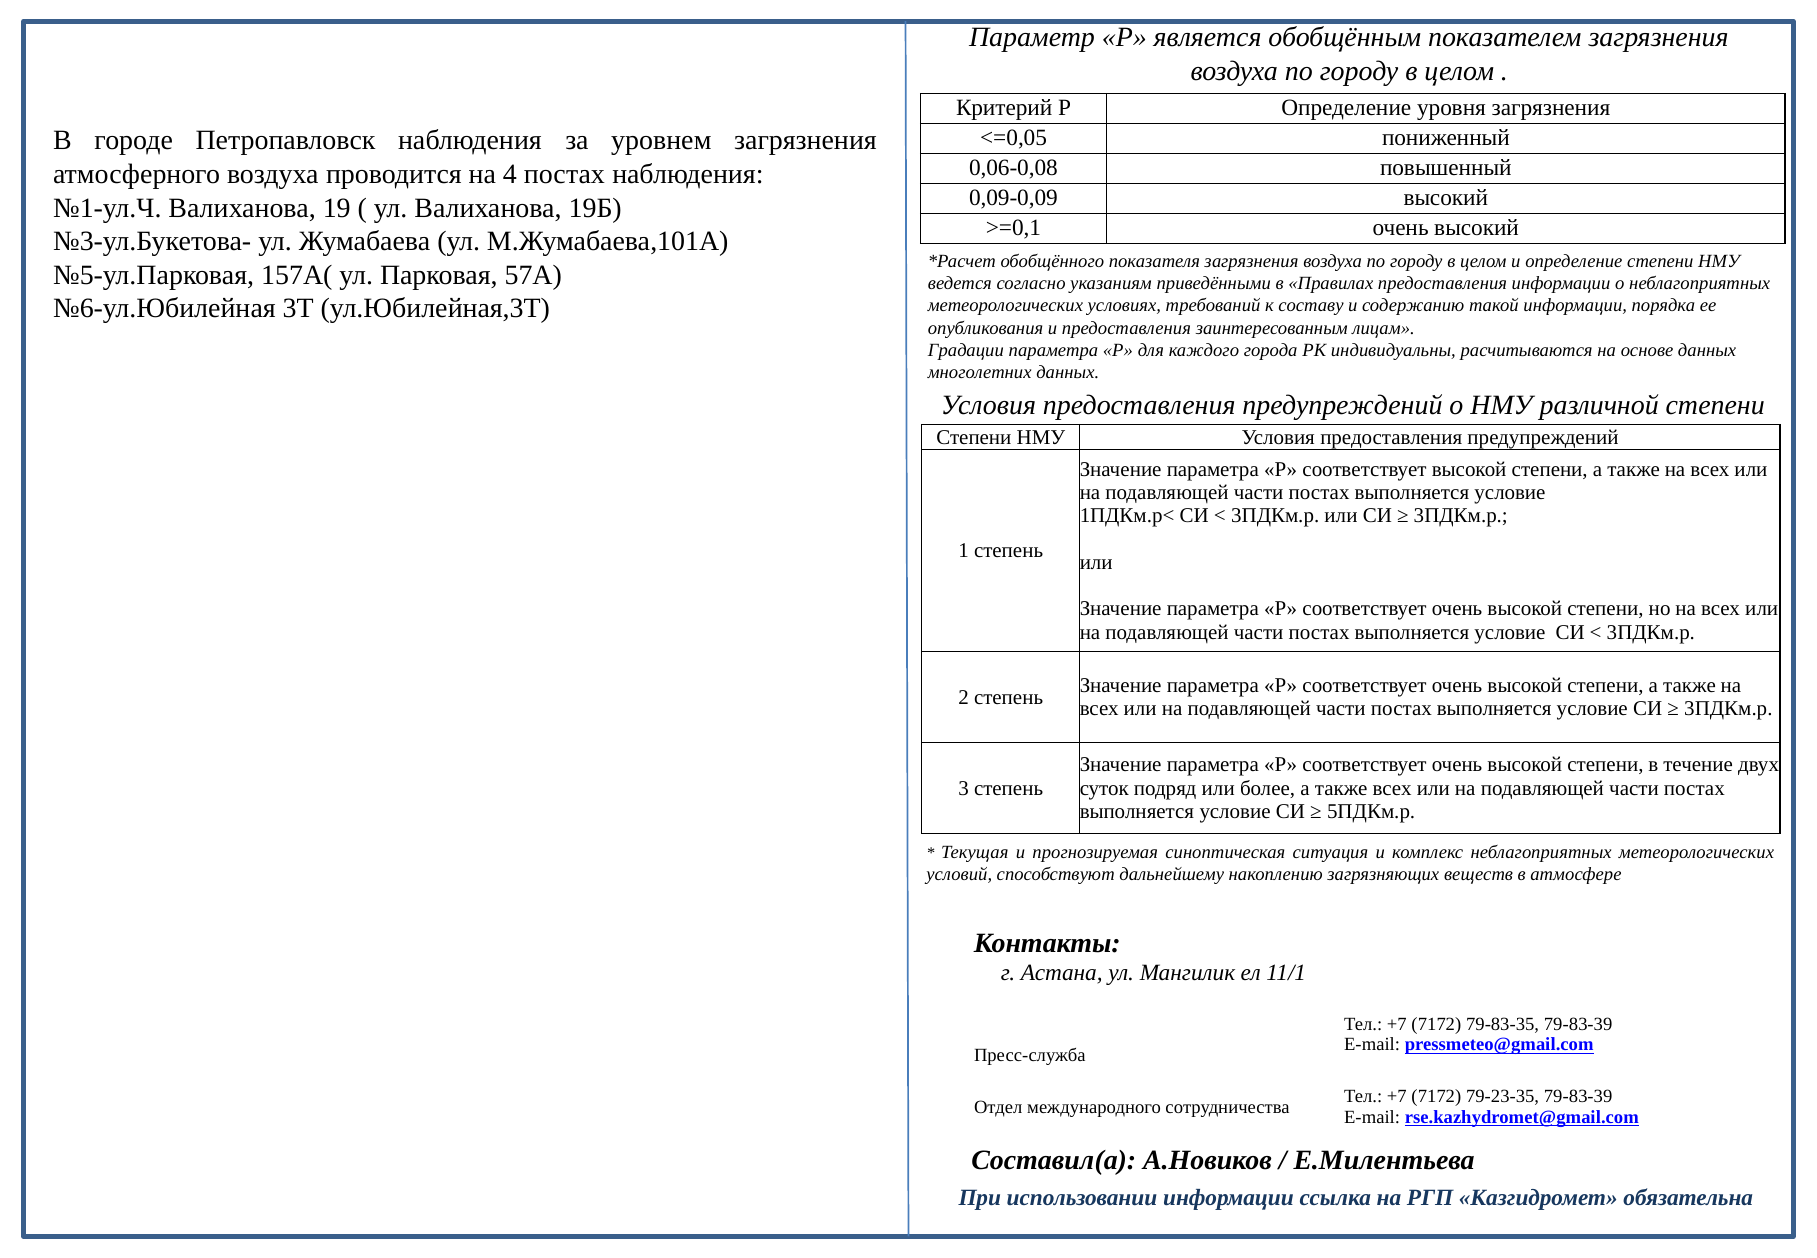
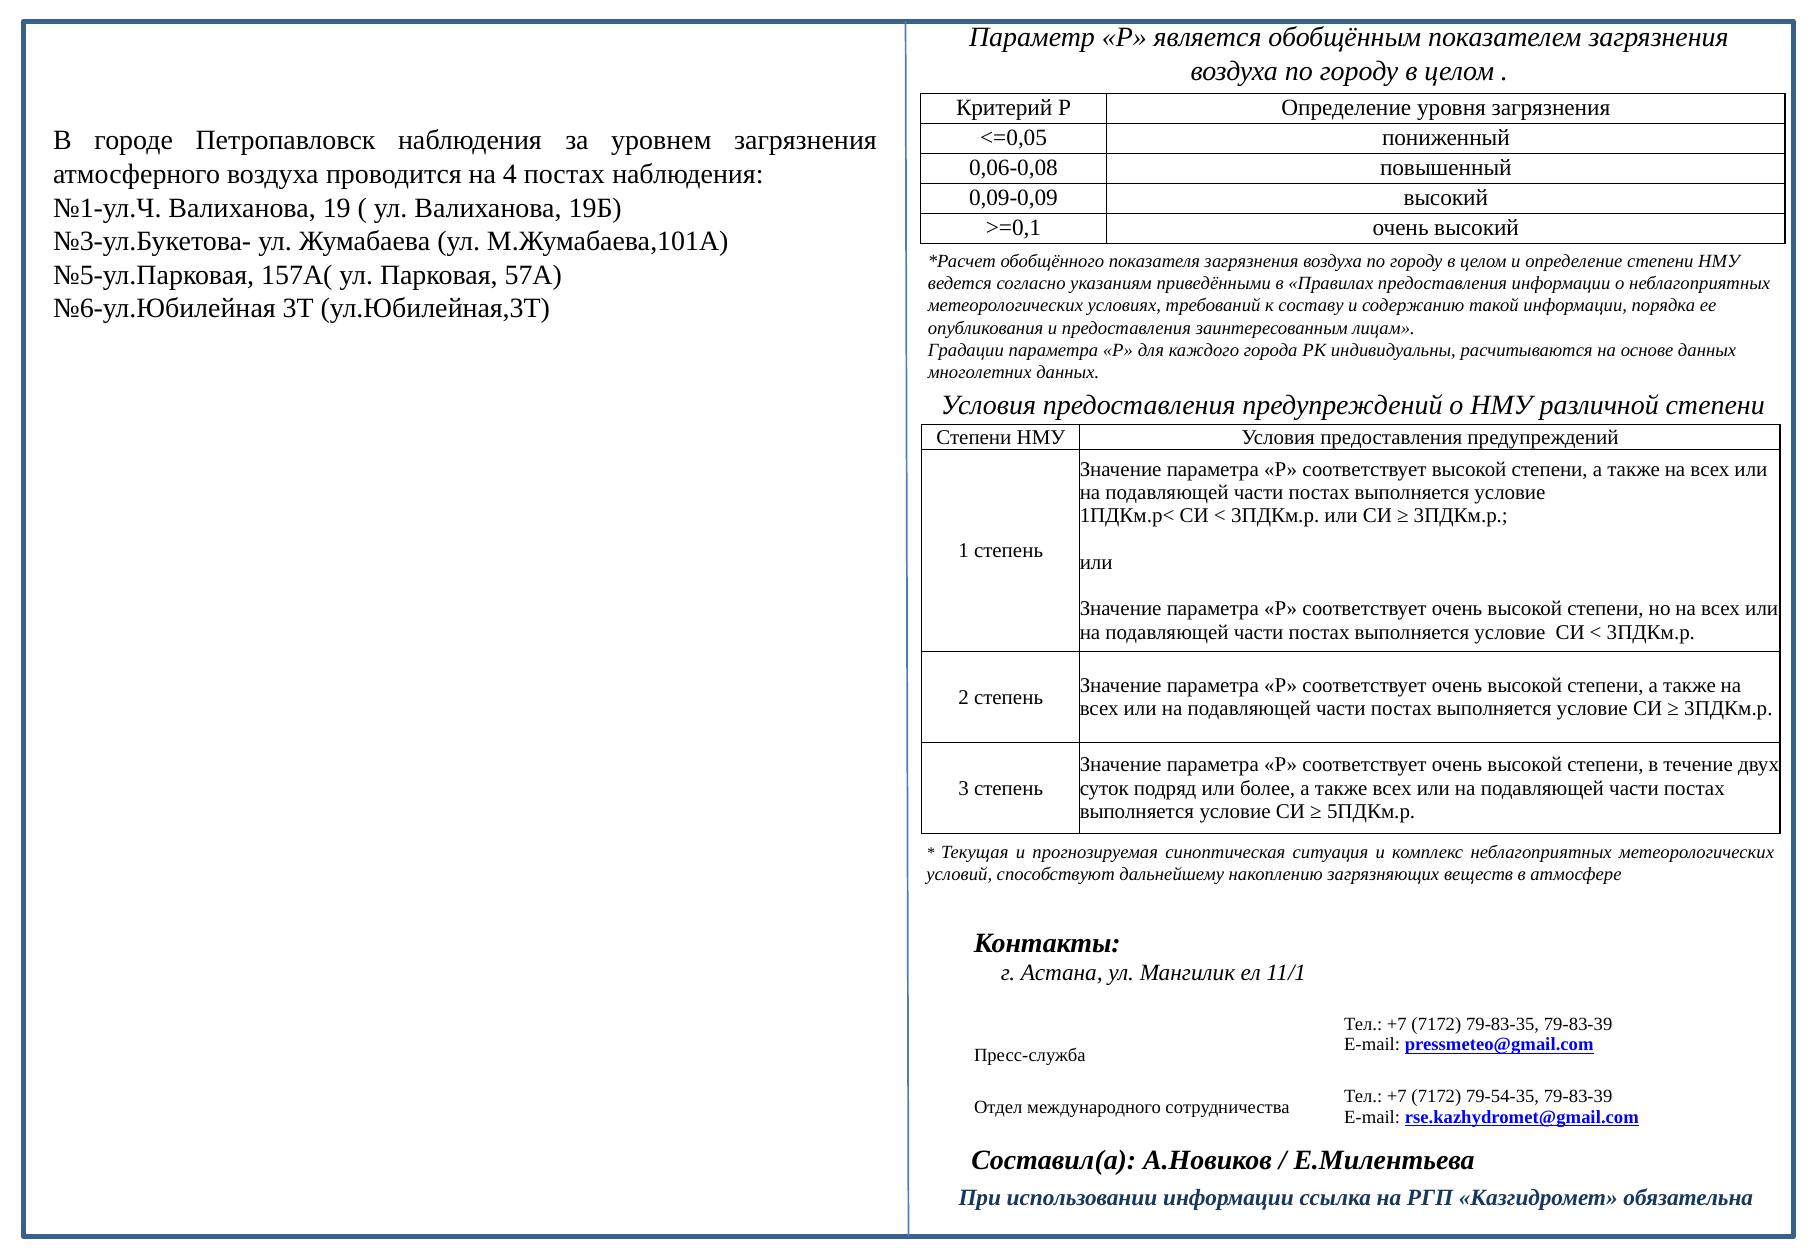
79-23-35: 79-23-35 -> 79-54-35
